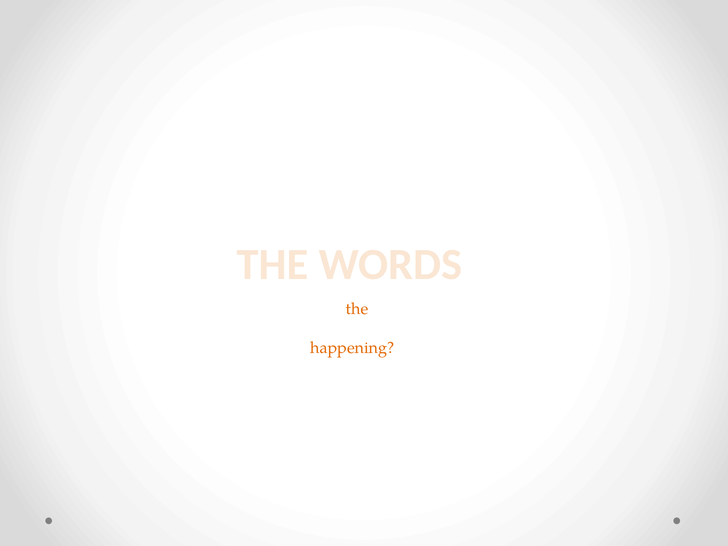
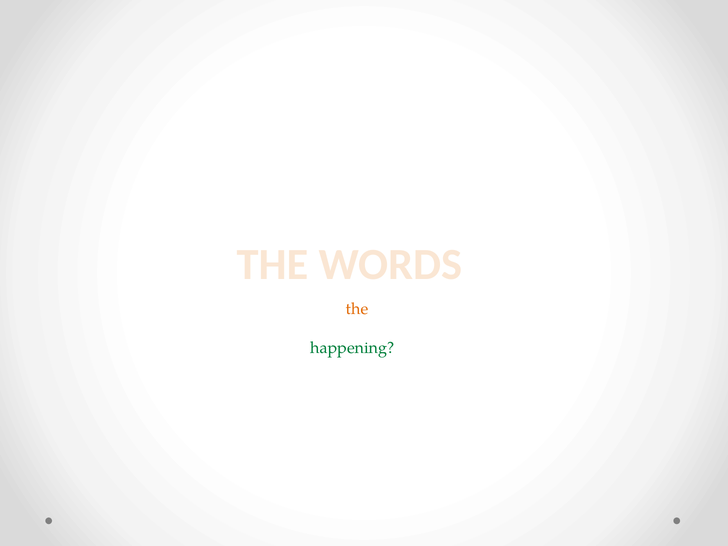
happening at (352, 348) colour: orange -> green
